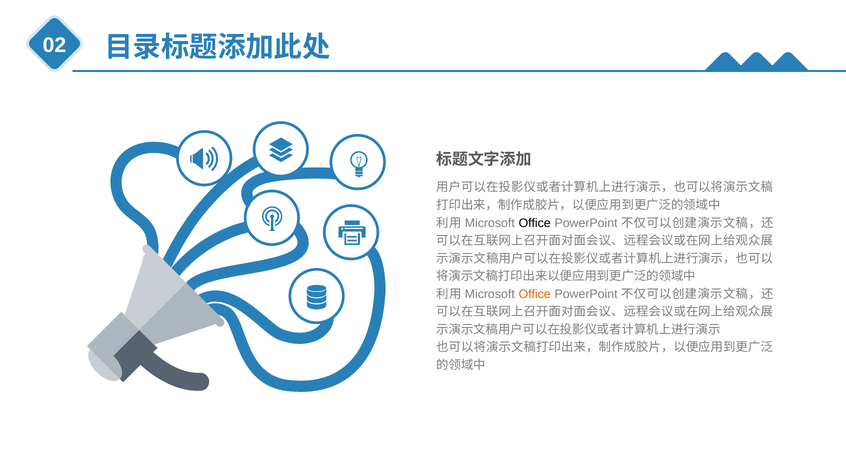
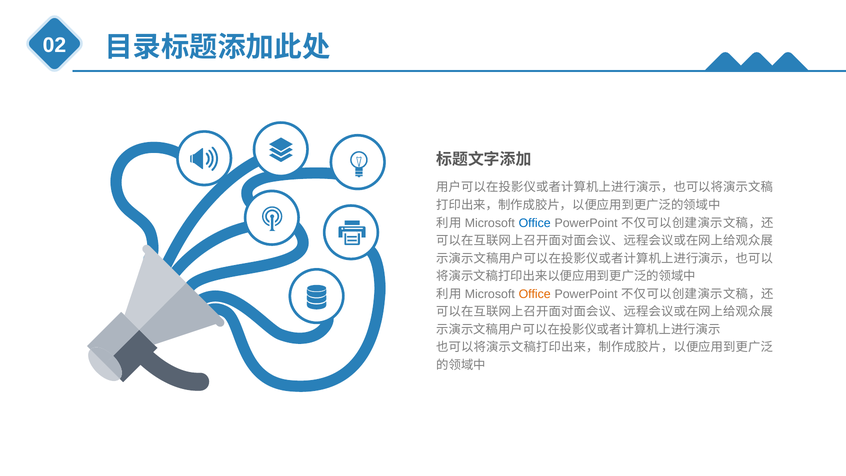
Office at (535, 223) colour: black -> blue
